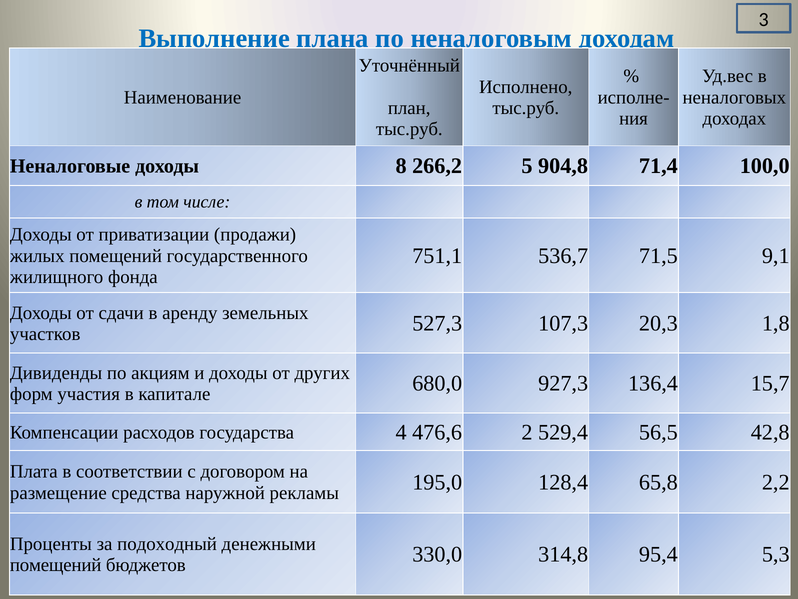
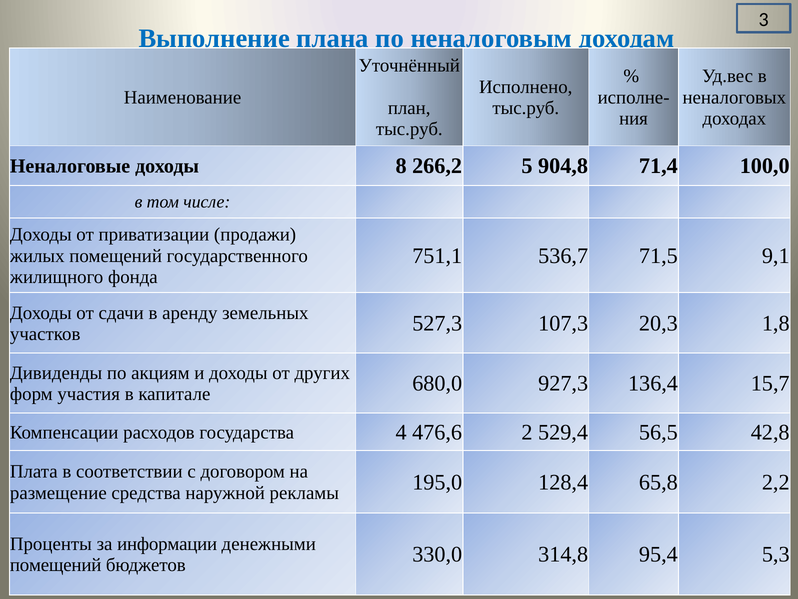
подоходный: подоходный -> информации
